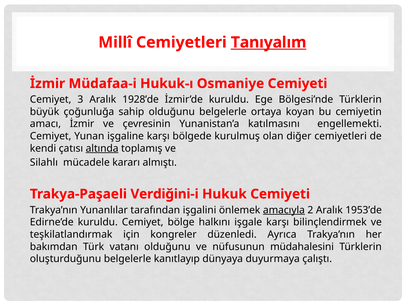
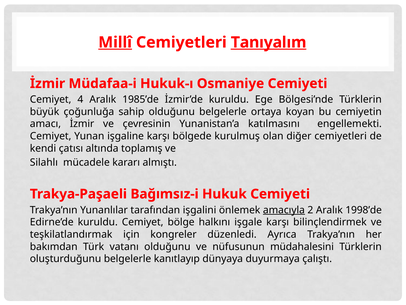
Millî underline: none -> present
3: 3 -> 4
1928’de: 1928’de -> 1985’de
altında underline: present -> none
Verdiğini-i: Verdiğini-i -> Bağımsız-i
1953’de: 1953’de -> 1998’de
